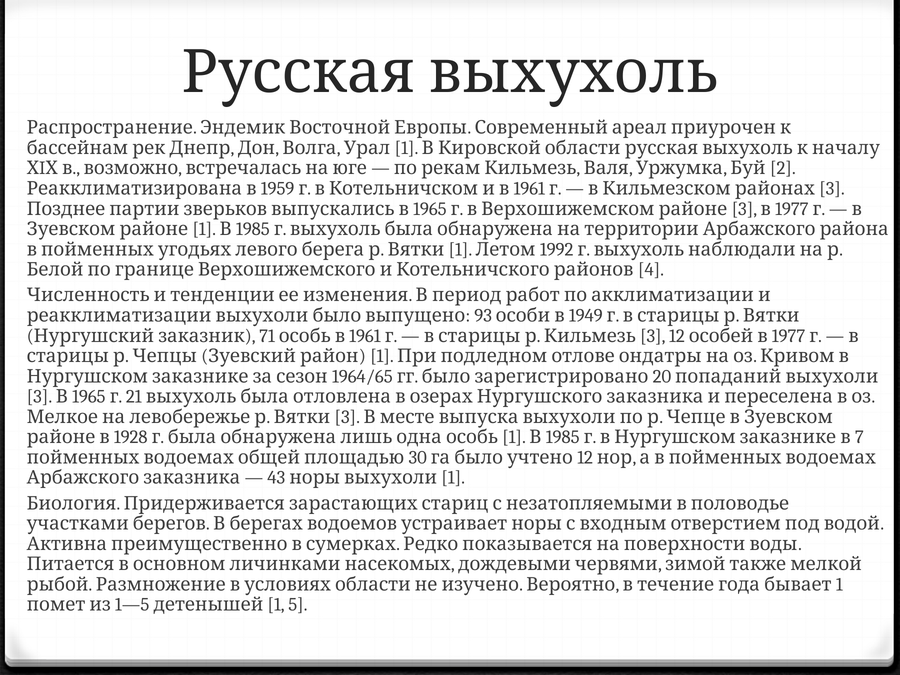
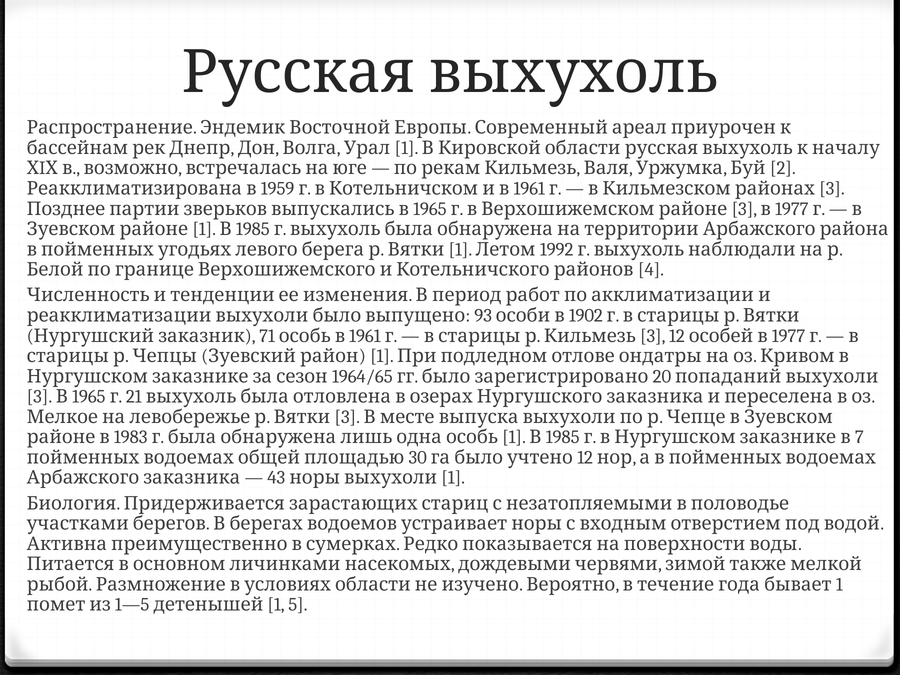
1949: 1949 -> 1902
1928: 1928 -> 1983
